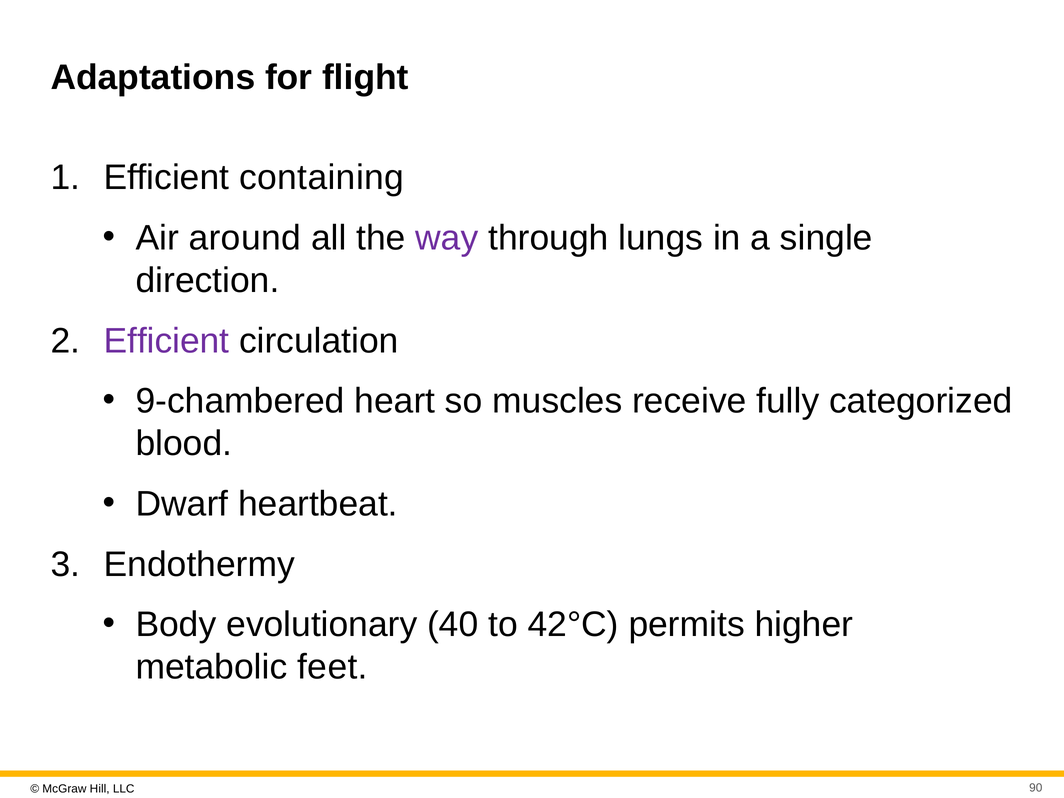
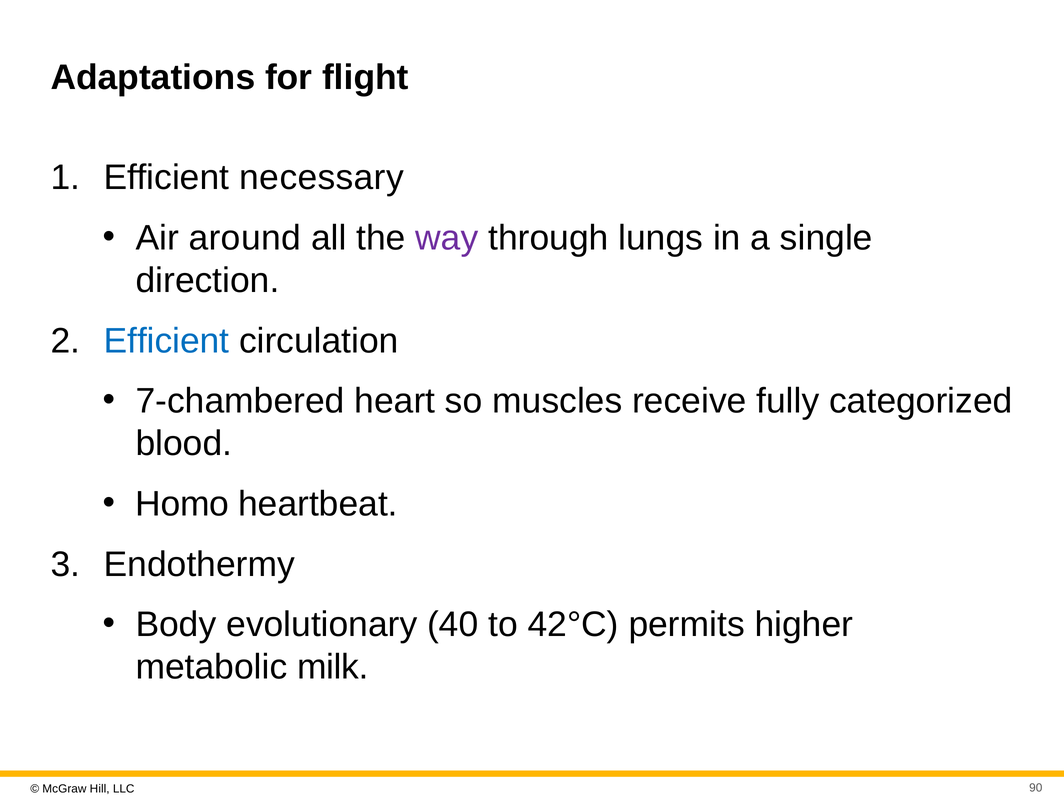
containing: containing -> necessary
Efficient at (167, 341) colour: purple -> blue
9-chambered: 9-chambered -> 7-chambered
Dwarf: Dwarf -> Homo
feet: feet -> milk
